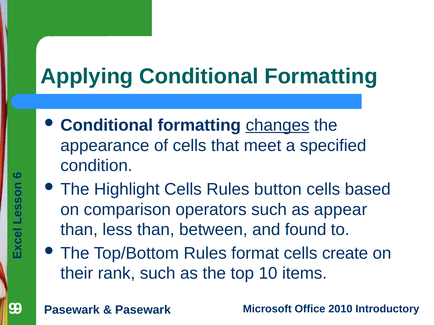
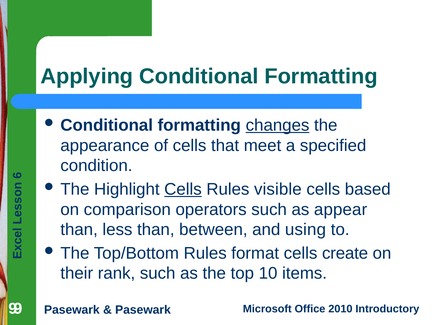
Cells at (183, 190) underline: none -> present
button: button -> visible
found: found -> using
